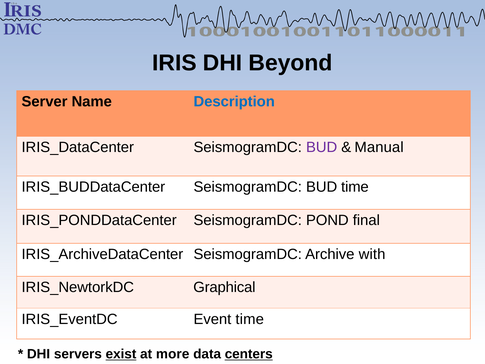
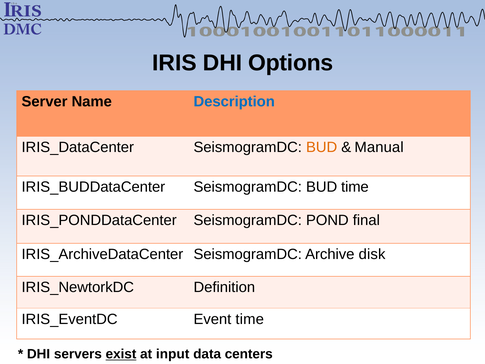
Beyond: Beyond -> Options
BUD at (322, 147) colour: purple -> orange
with: with -> disk
Graphical: Graphical -> Definition
more: more -> input
centers underline: present -> none
